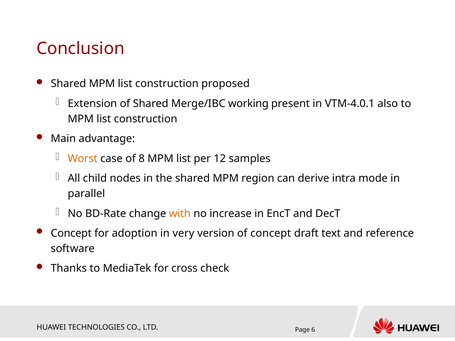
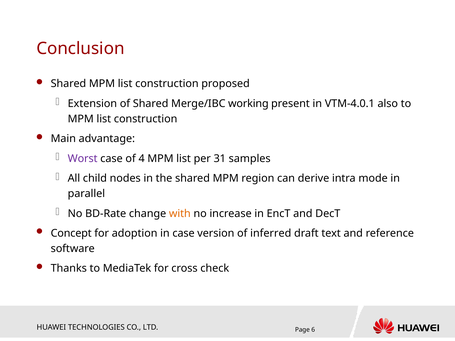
Worst colour: orange -> purple
8: 8 -> 4
12: 12 -> 31
in very: very -> case
of concept: concept -> inferred
